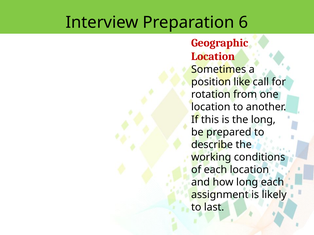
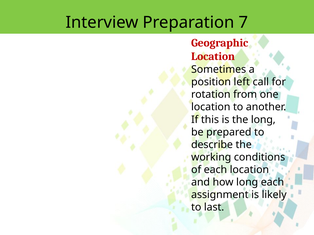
6: 6 -> 7
like: like -> left
